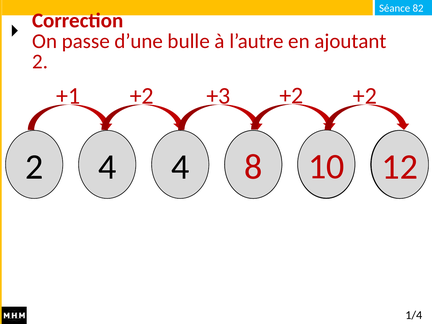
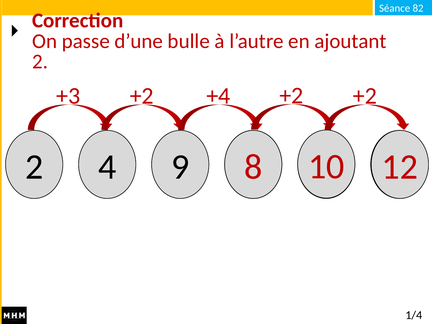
+1: +1 -> +3
+3: +3 -> +4
4 4: 4 -> 9
